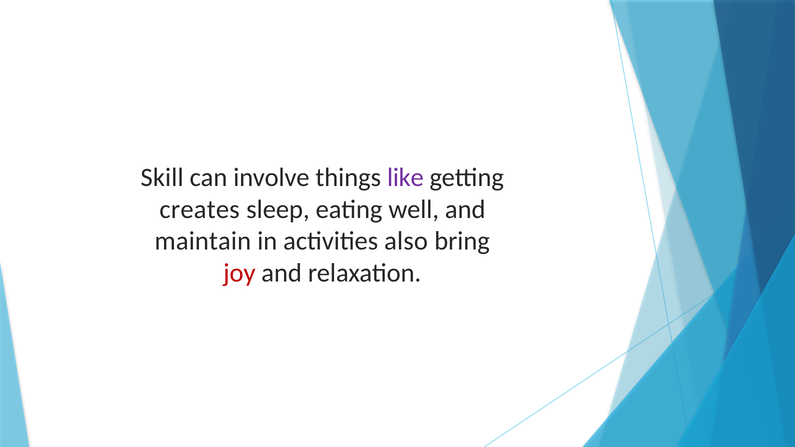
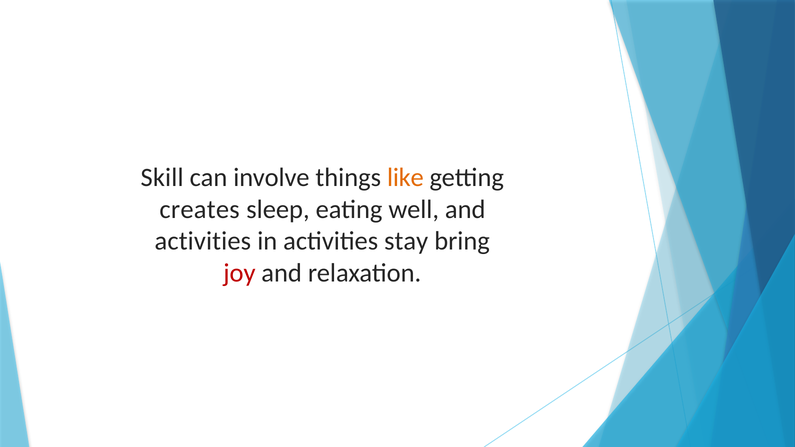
like colour: purple -> orange
maintain at (203, 241): maintain -> activities
also: also -> stay
